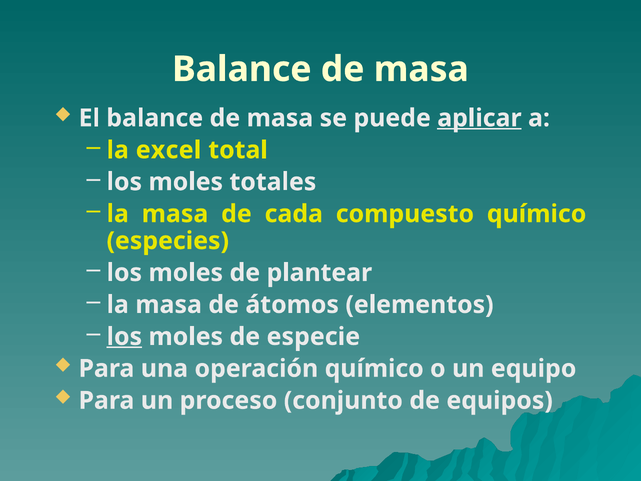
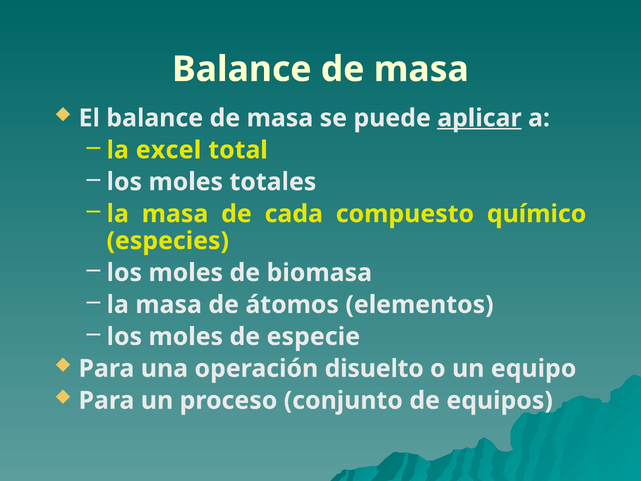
plantear: plantear -> biomasa
los at (124, 336) underline: present -> none
operación químico: químico -> disuelto
